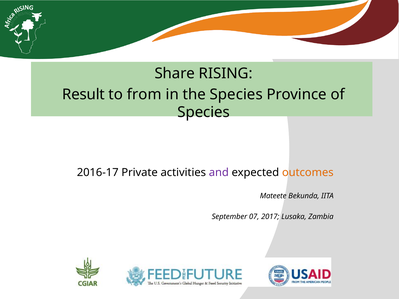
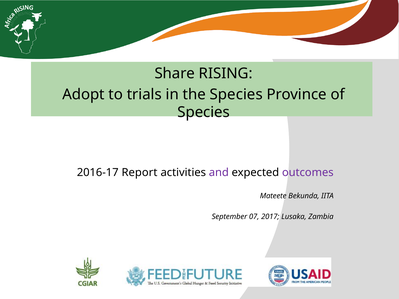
Result: Result -> Adopt
from: from -> trials
Private: Private -> Report
outcomes colour: orange -> purple
